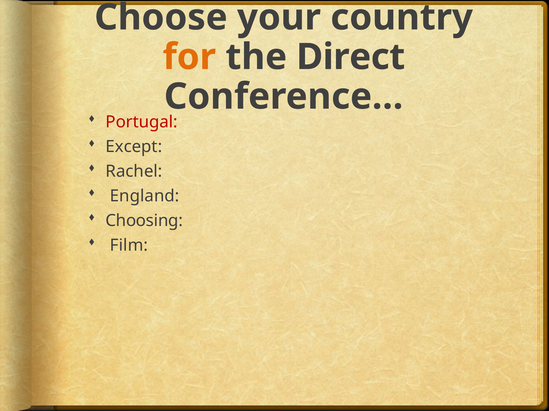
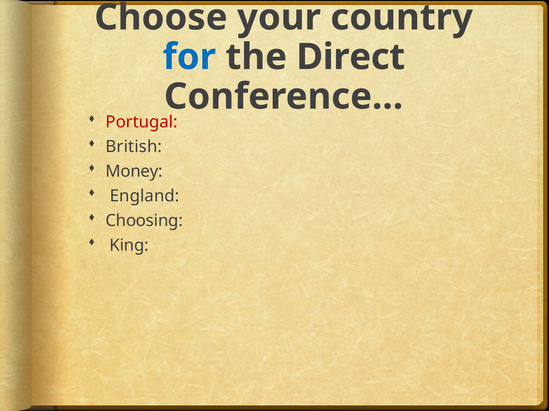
for colour: orange -> blue
Except: Except -> British
Rachel: Rachel -> Money
Film: Film -> King
